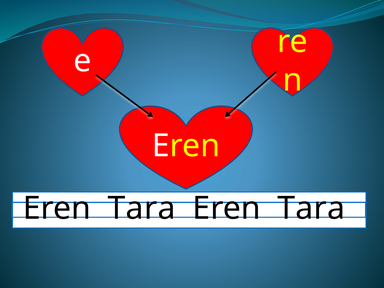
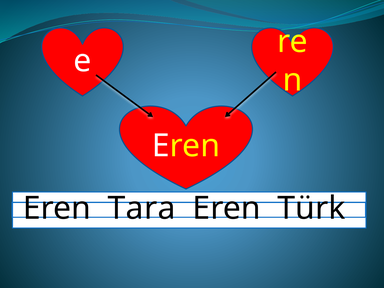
Tara at (311, 208): Tara -> Türk
